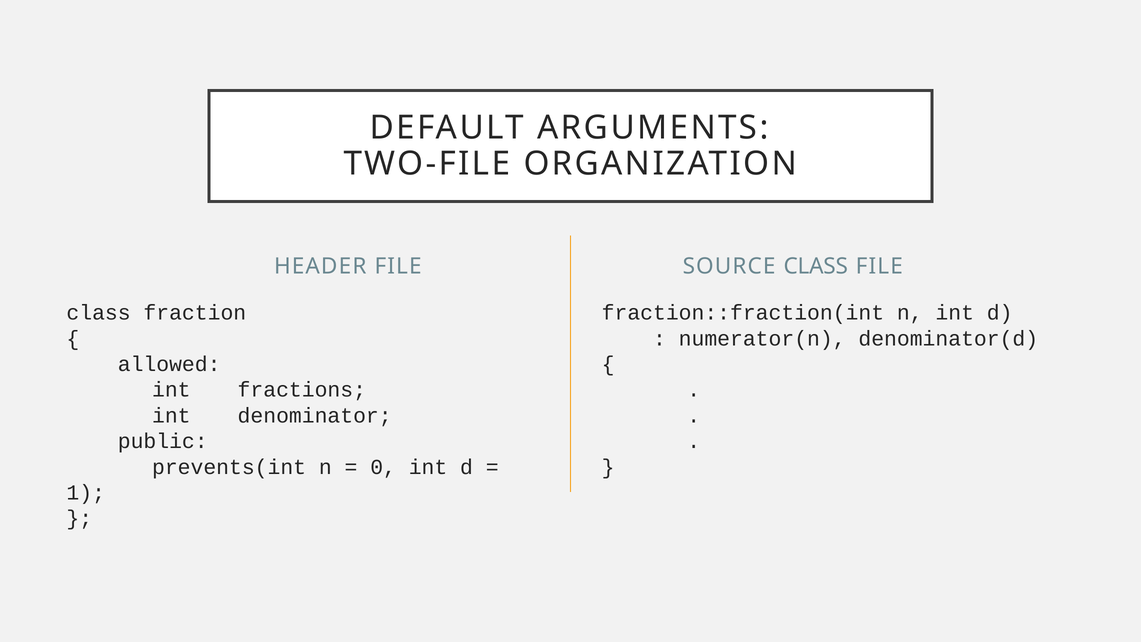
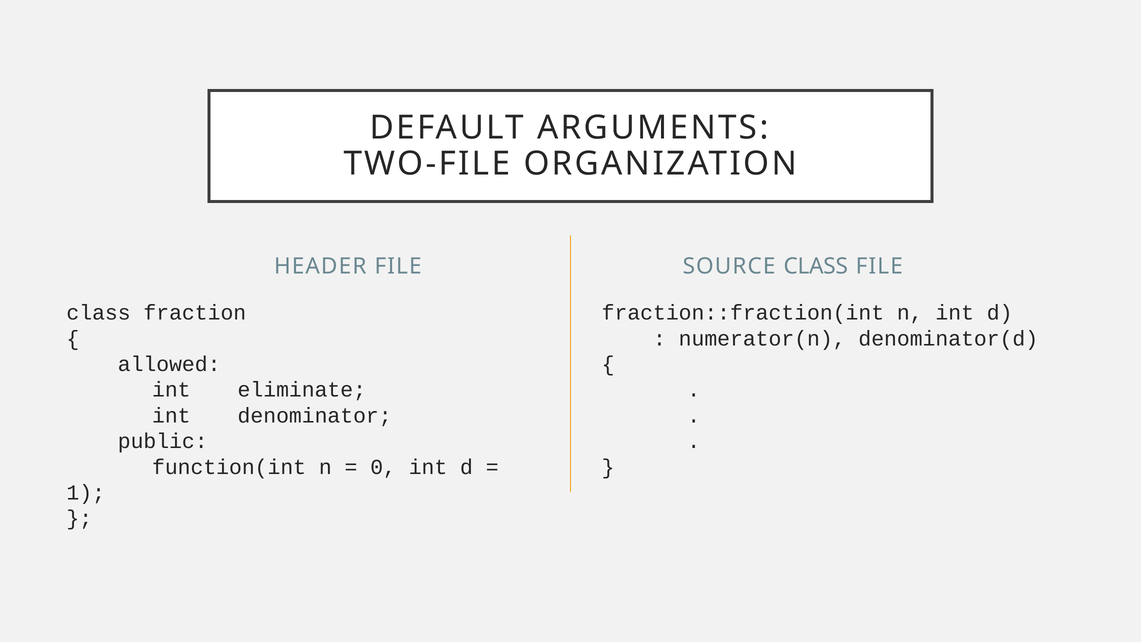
fractions: fractions -> eliminate
prevents(int: prevents(int -> function(int
